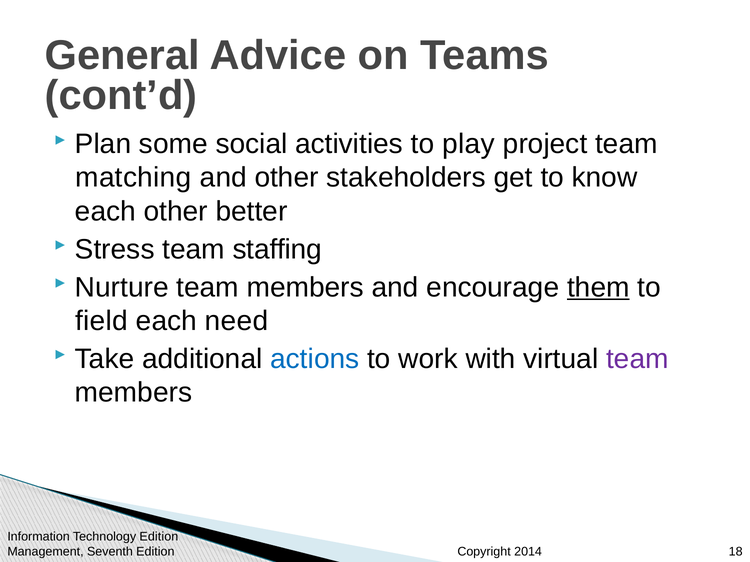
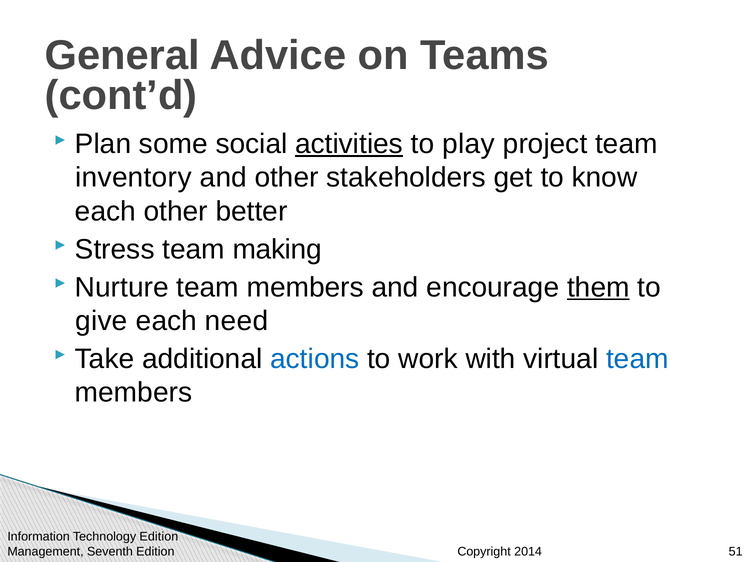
activities underline: none -> present
matching: matching -> inventory
staffing: staffing -> making
field: field -> give
team at (637, 359) colour: purple -> blue
18: 18 -> 51
